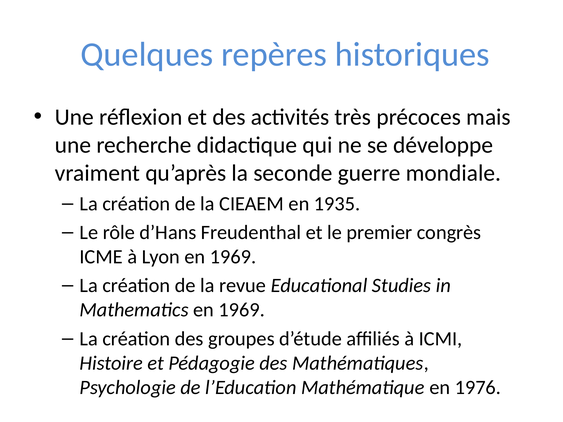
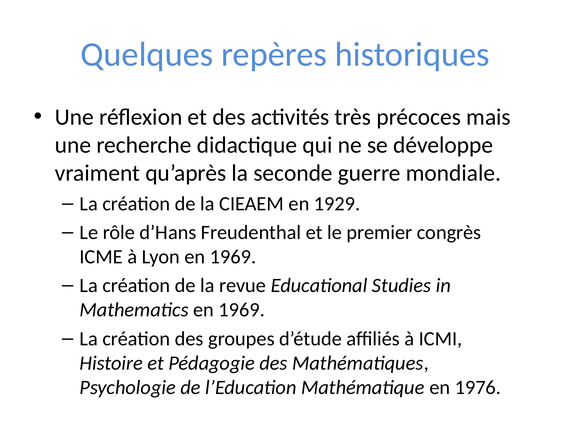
1935: 1935 -> 1929
